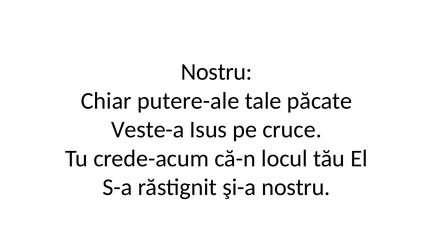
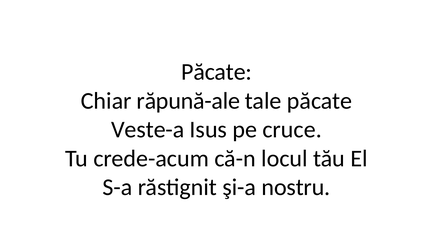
Nostru at (217, 72): Nostru -> Păcate
putere-ale: putere-ale -> răpună-ale
